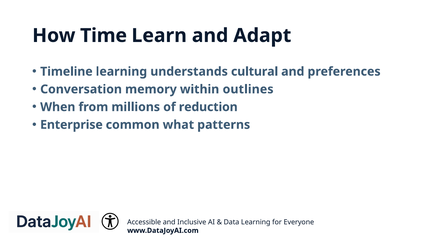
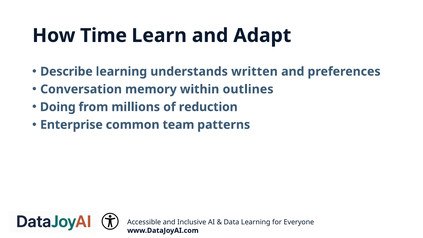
Timeline: Timeline -> Describe
cultural: cultural -> written
When: When -> Doing
what: what -> team
